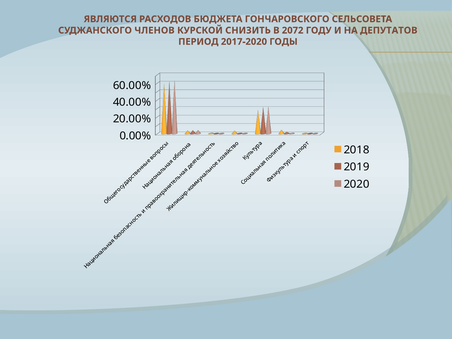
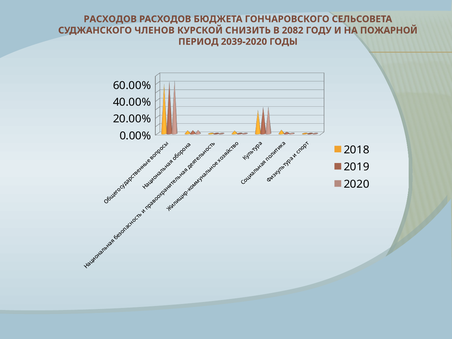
ЯВЛЯЮТСЯ at (110, 19): ЯВЛЯЮТСЯ -> РАСХОДОВ
2072: 2072 -> 2082
ДЕПУТАТОВ: ДЕПУТАТОВ -> ПОЖАРНОЙ
2017-2020: 2017-2020 -> 2039-2020
